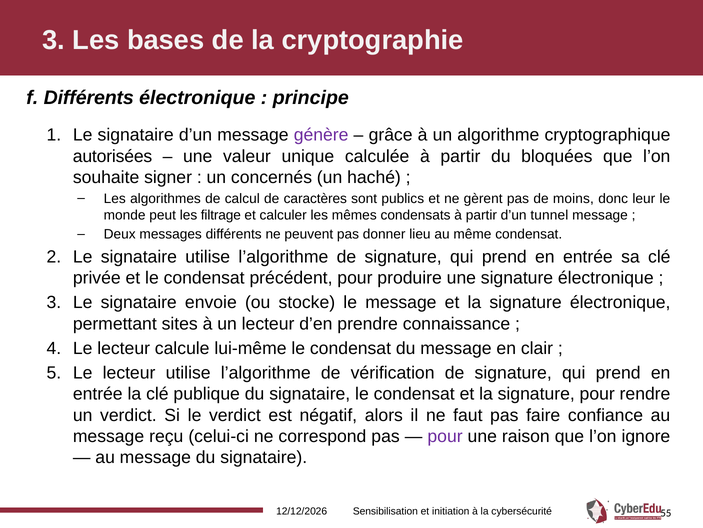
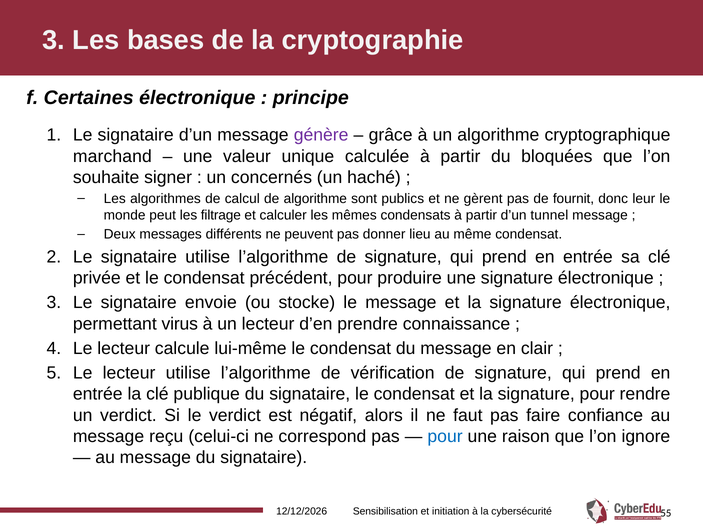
f Différents: Différents -> Certaines
autorisées: autorisées -> marchand
de caractères: caractères -> algorithme
moins: moins -> fournit
sites: sites -> virus
pour at (445, 436) colour: purple -> blue
